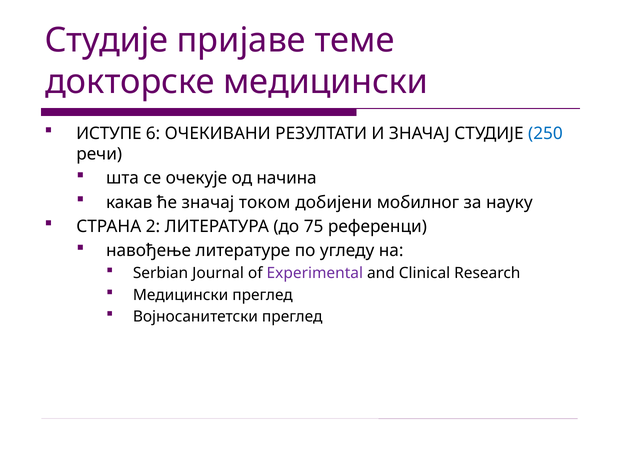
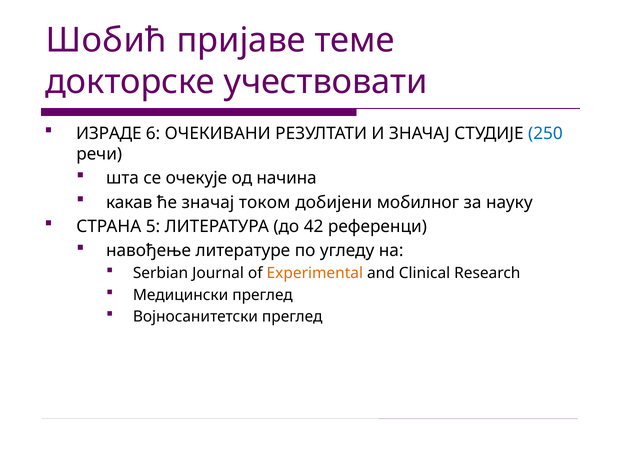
Студије at (107, 40): Студије -> Шобић
докторске медицински: медицински -> учествовати
ИСТУПЕ: ИСТУПЕ -> ИЗРАДЕ
2: 2 -> 5
75: 75 -> 42
Experimental colour: purple -> orange
